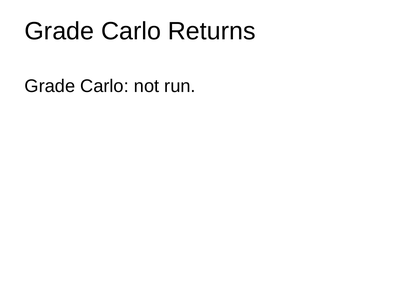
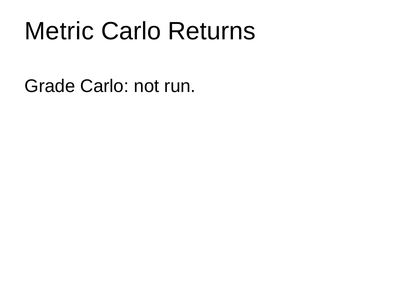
Grade at (59, 31): Grade -> Metric
